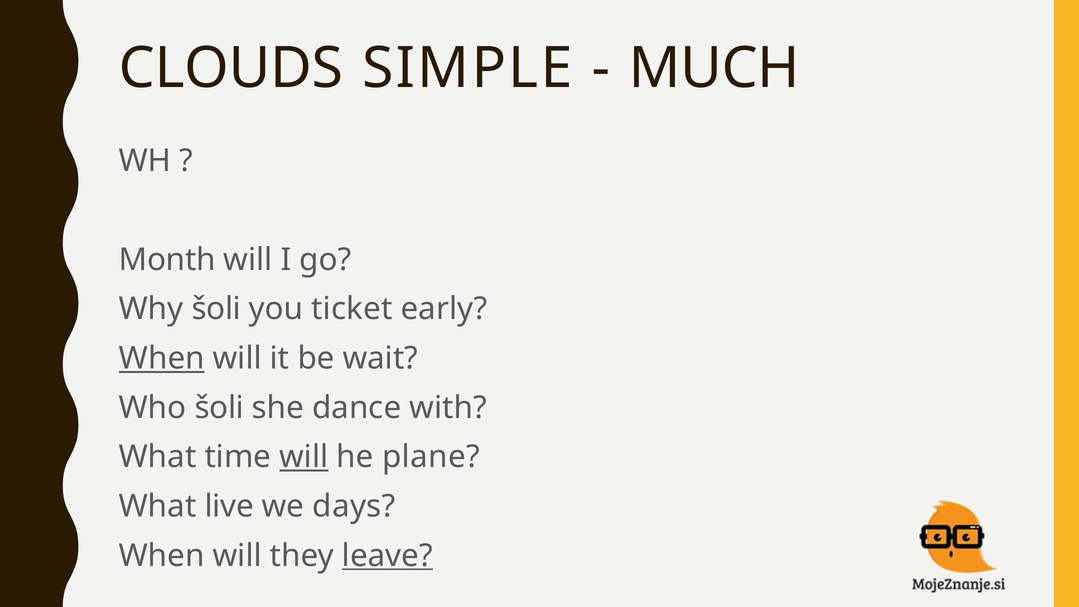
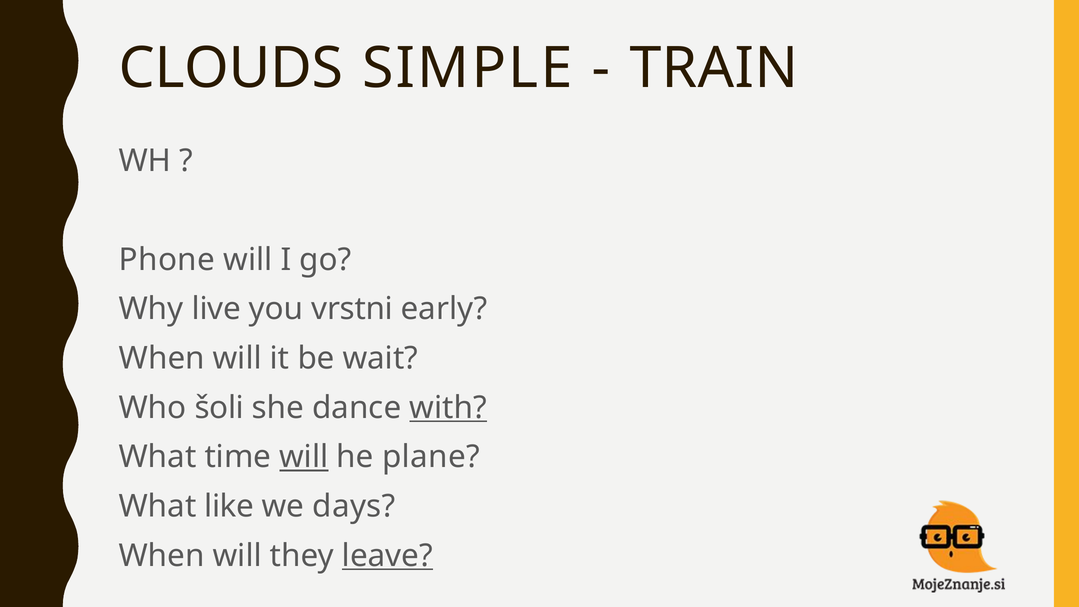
MUCH: MUCH -> TRAIN
Month: Month -> Phone
Why šoli: šoli -> live
ticket: ticket -> vrstni
When at (162, 358) underline: present -> none
with underline: none -> present
live: live -> like
